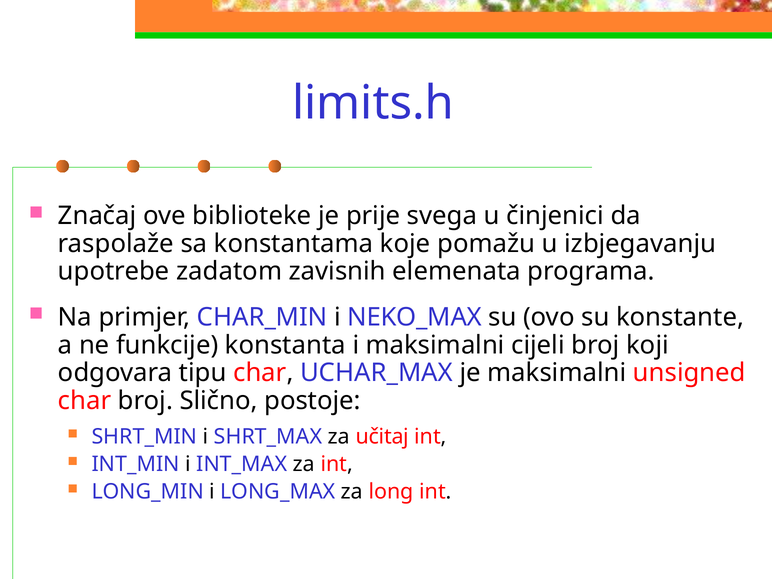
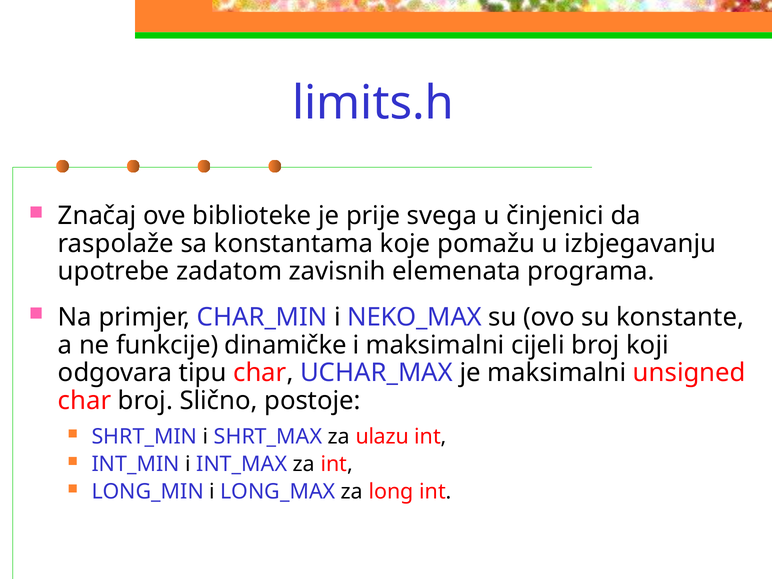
konstanta: konstanta -> dinamičke
učitaj: učitaj -> ulazu
